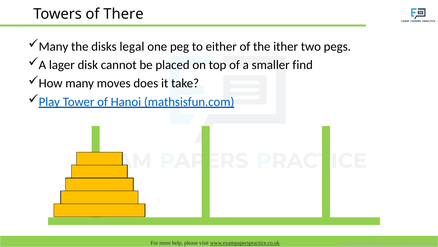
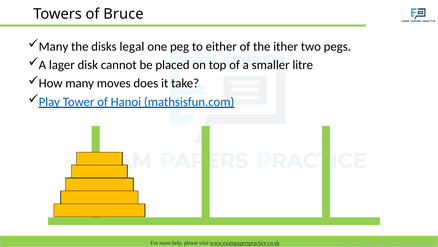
There: There -> Bruce
find: find -> litre
